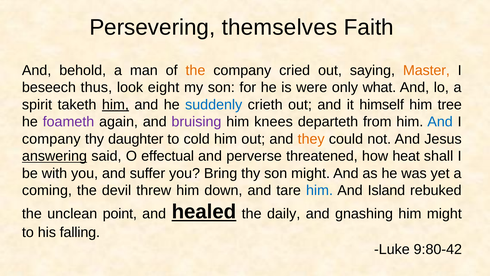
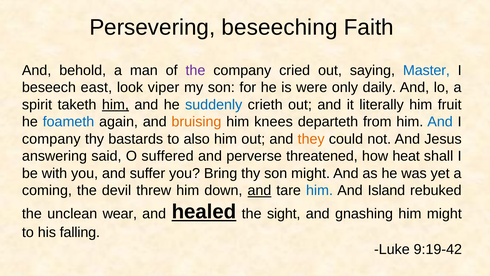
themselves: themselves -> beseeching
the at (195, 70) colour: orange -> purple
Master colour: orange -> blue
thus: thus -> east
eight: eight -> viper
what: what -> daily
himself: himself -> literally
tree: tree -> fruit
foameth colour: purple -> blue
bruising colour: purple -> orange
daughter: daughter -> bastards
cold: cold -> also
answering underline: present -> none
effectual: effectual -> suffered
and at (259, 190) underline: none -> present
point: point -> wear
daily: daily -> sight
9:80-42: 9:80-42 -> 9:19-42
